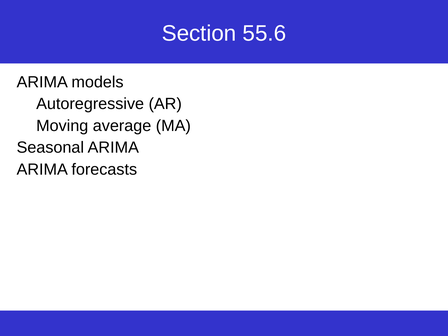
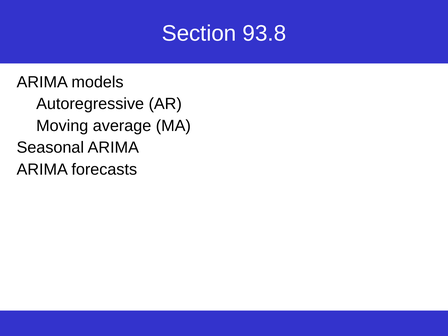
55.6: 55.6 -> 93.8
